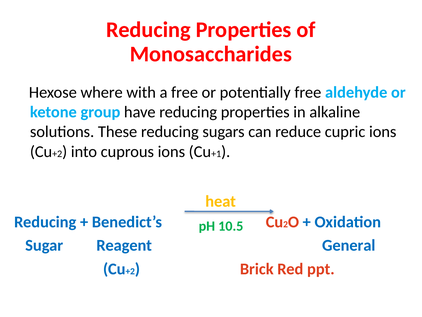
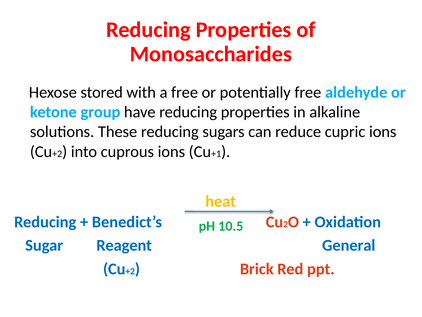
where: where -> stored
